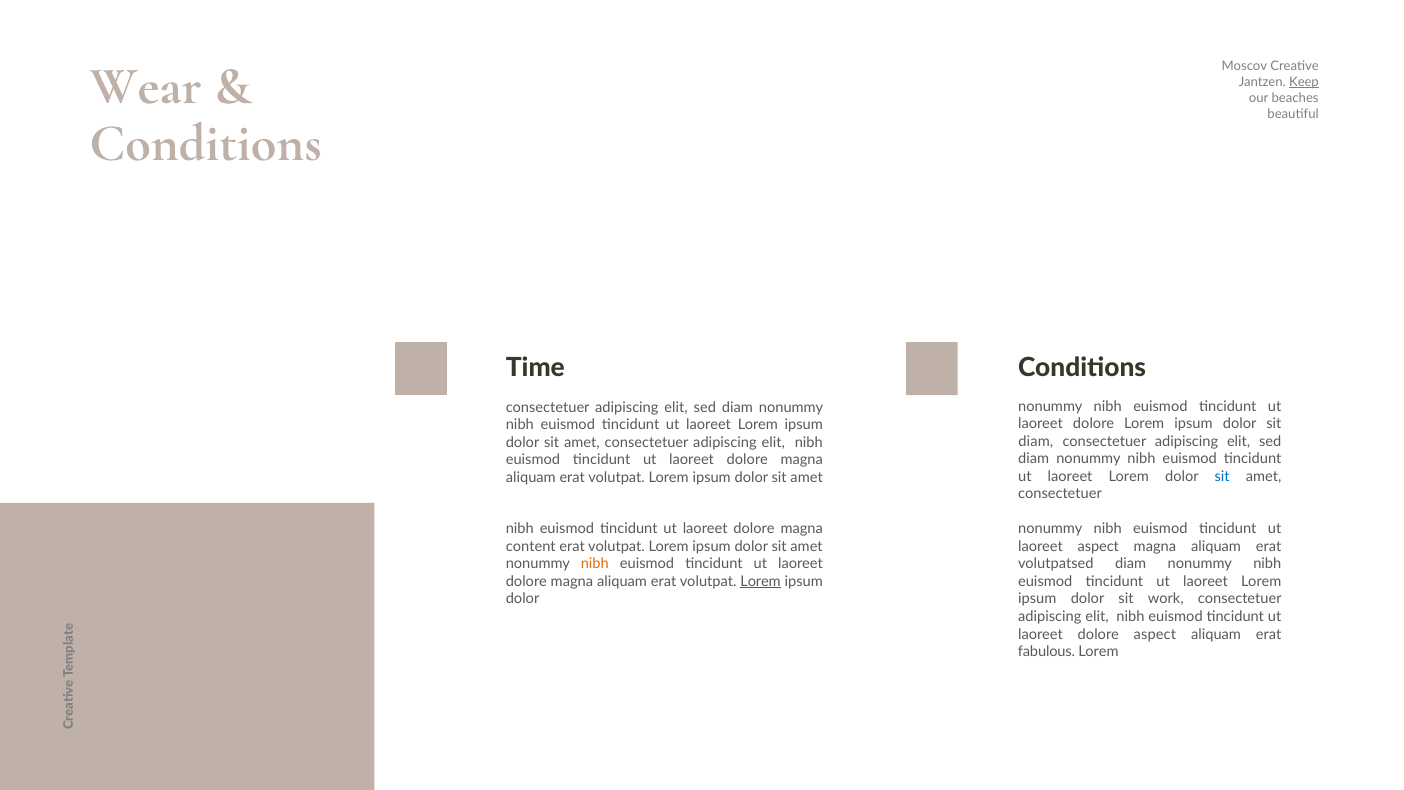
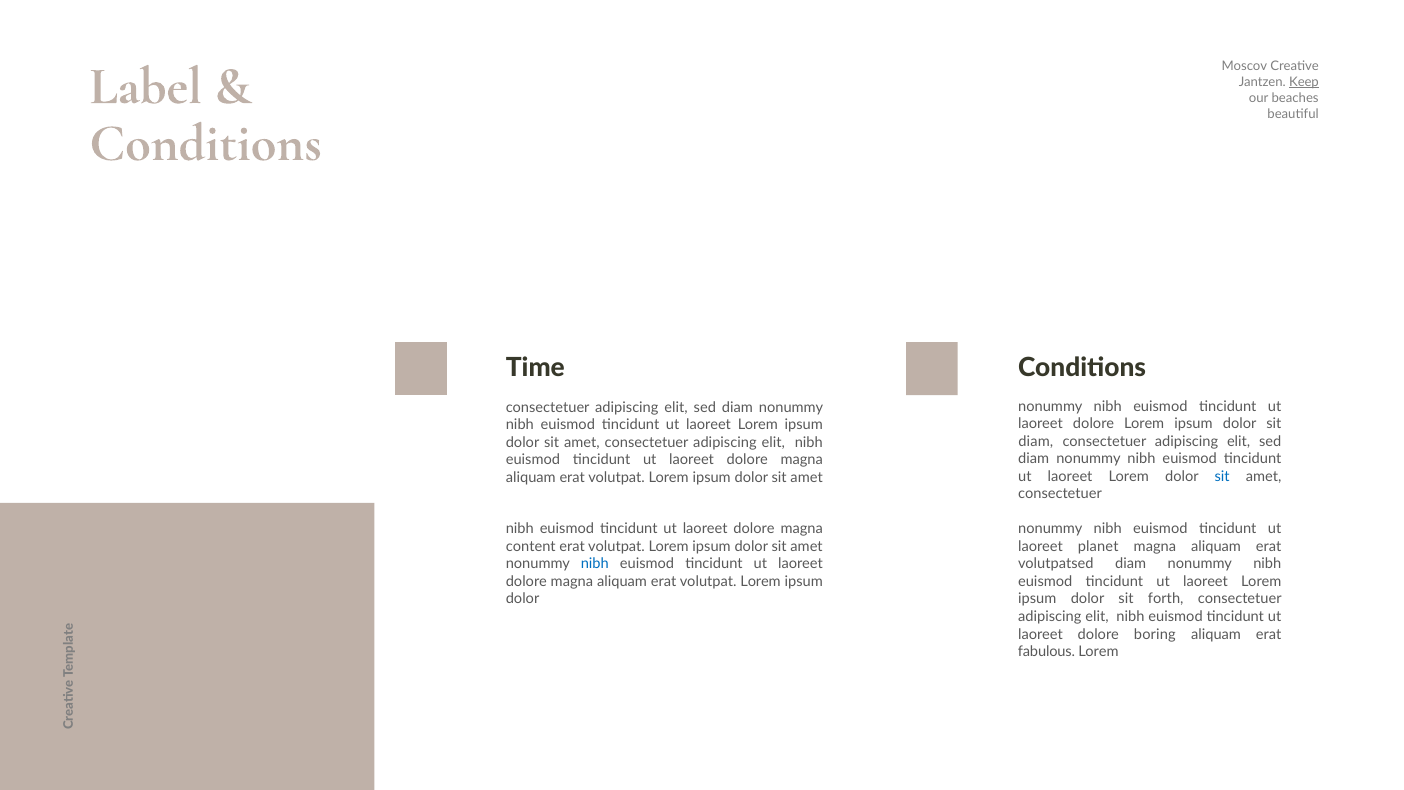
Wear: Wear -> Label
laoreet aspect: aspect -> planet
nibh at (595, 564) colour: orange -> blue
Lorem at (761, 581) underline: present -> none
work: work -> forth
dolore aspect: aspect -> boring
